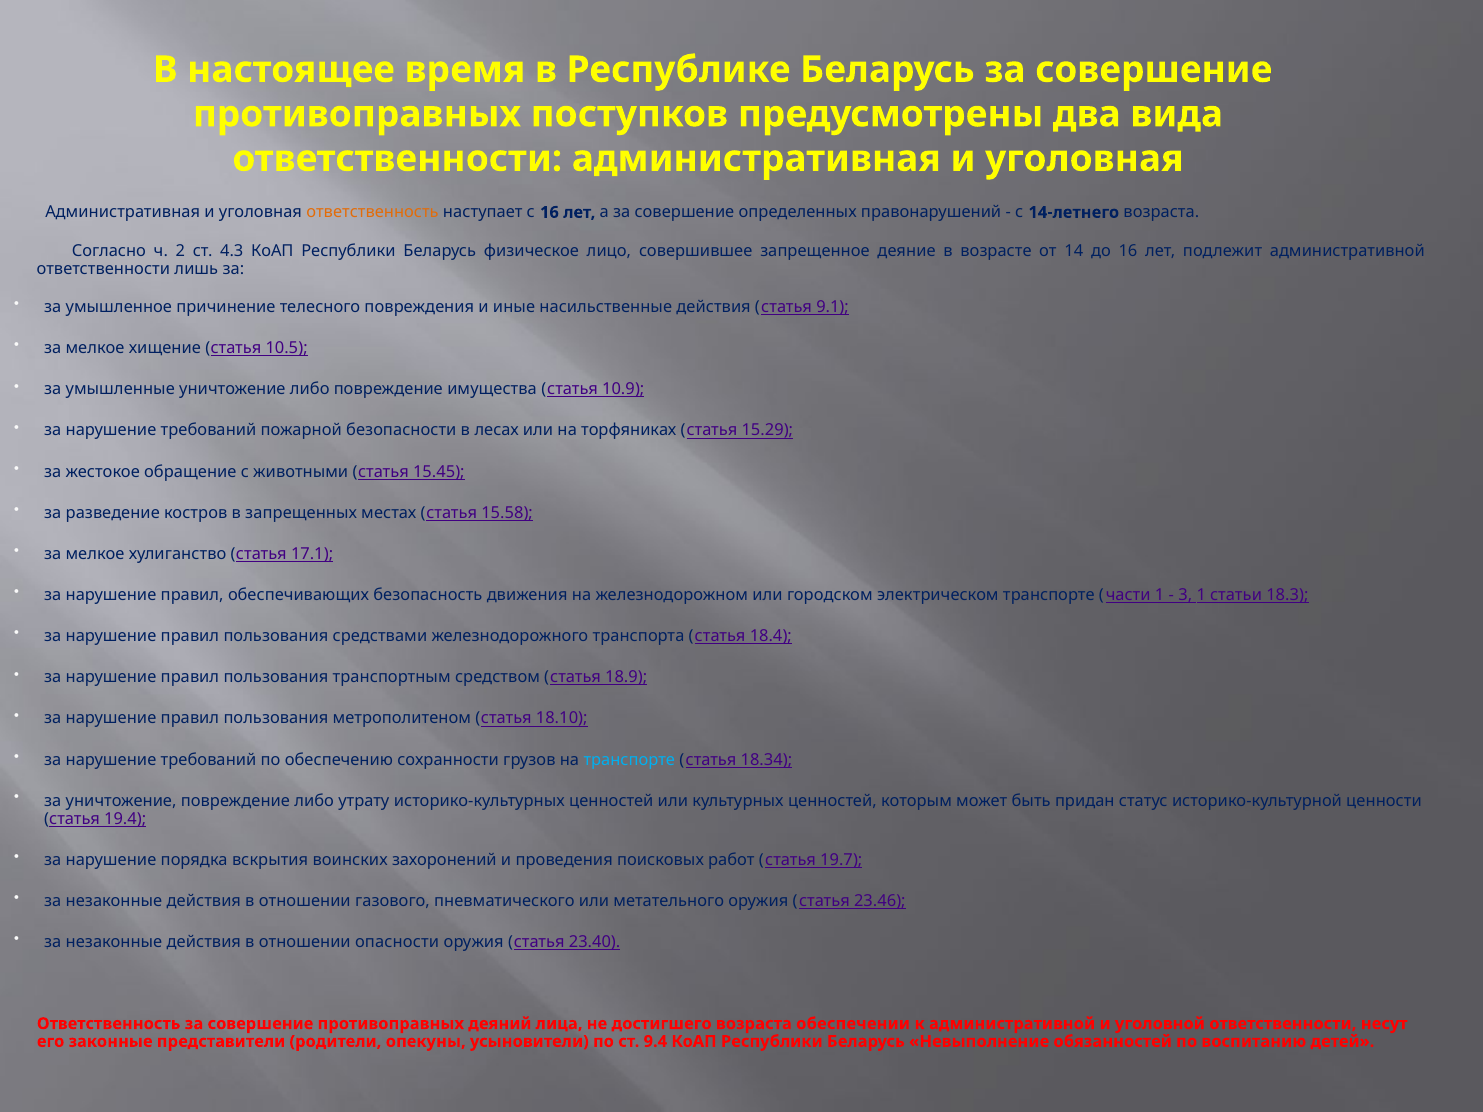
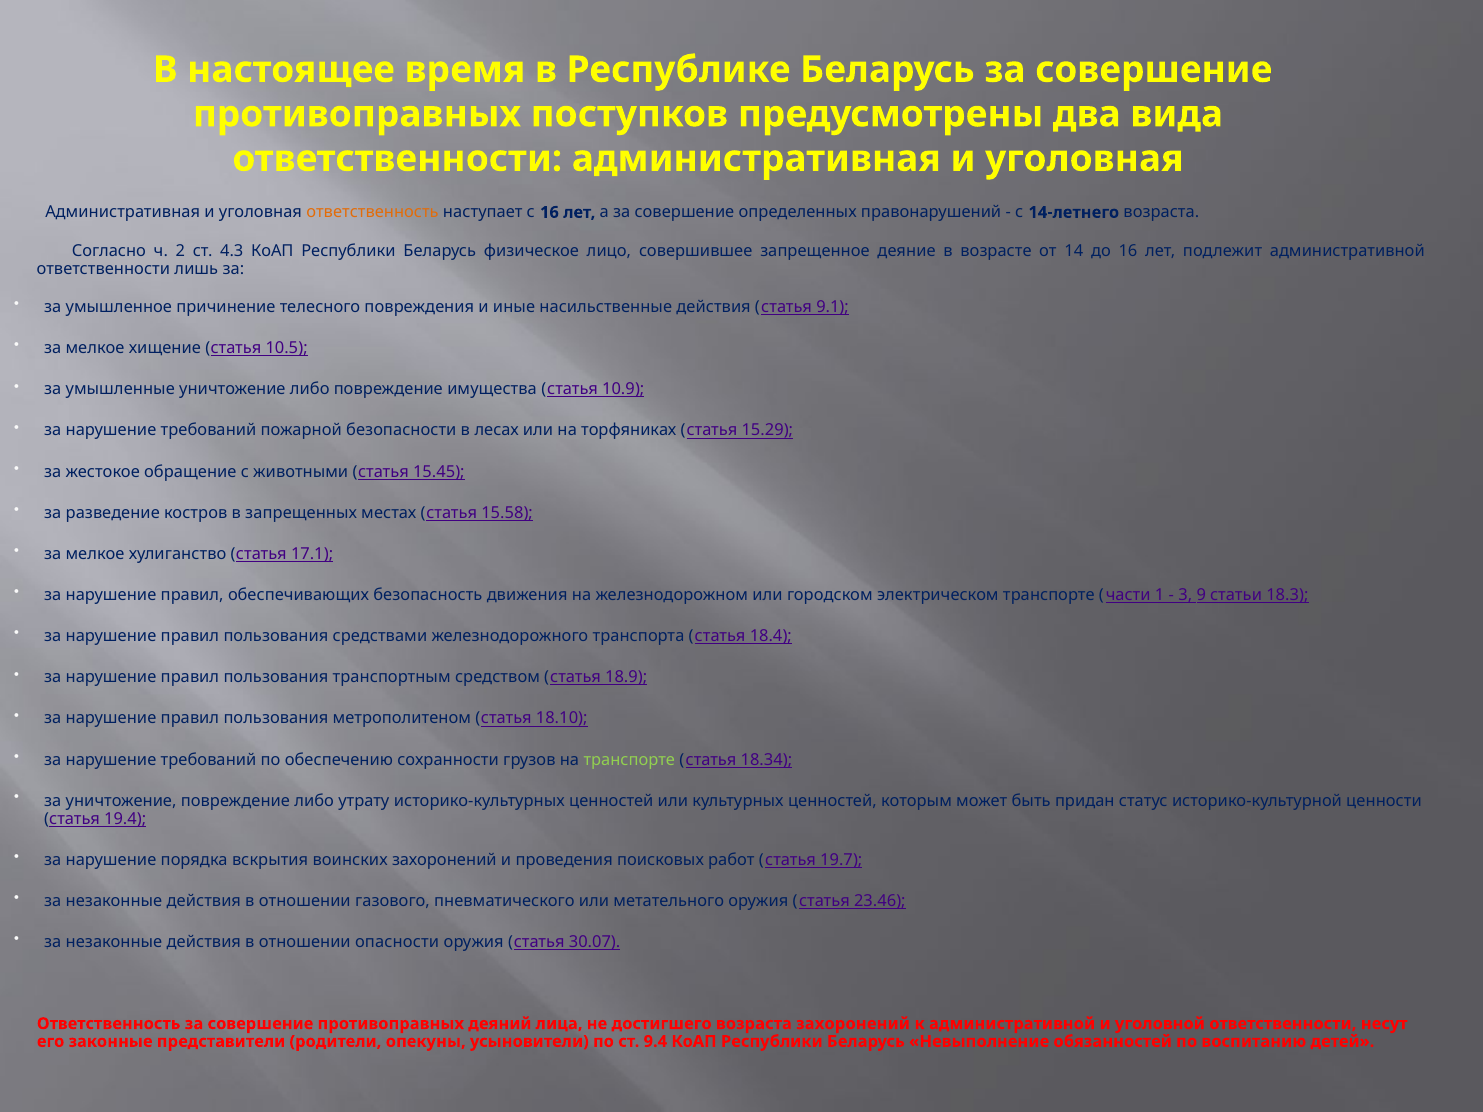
3 1: 1 -> 9
транспорте at (629, 760) colour: light blue -> light green
23.40: 23.40 -> 30.07
возраста обеспечении: обеспечении -> захоронений
